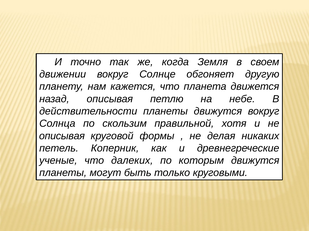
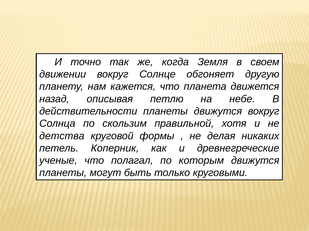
описывая at (62, 136): описывая -> детства
далеких: далеких -> полагал
